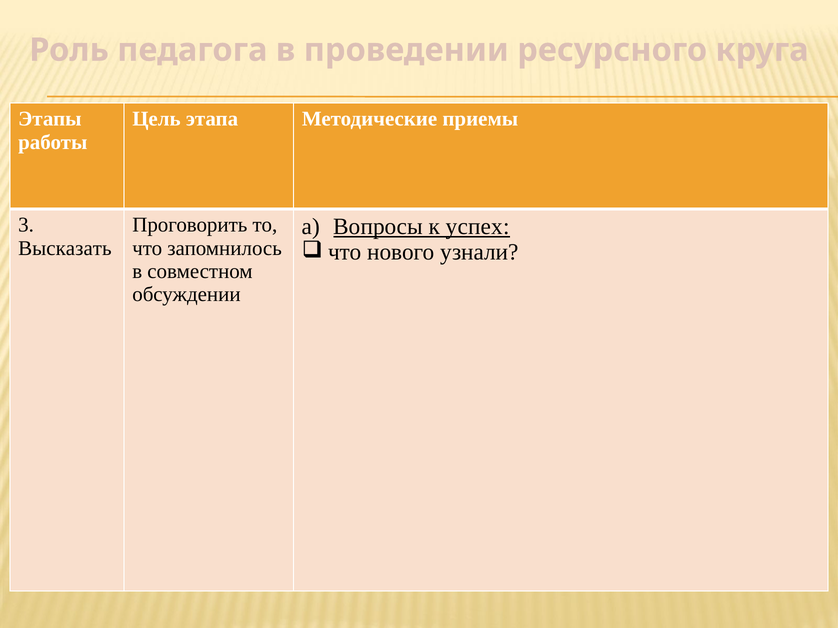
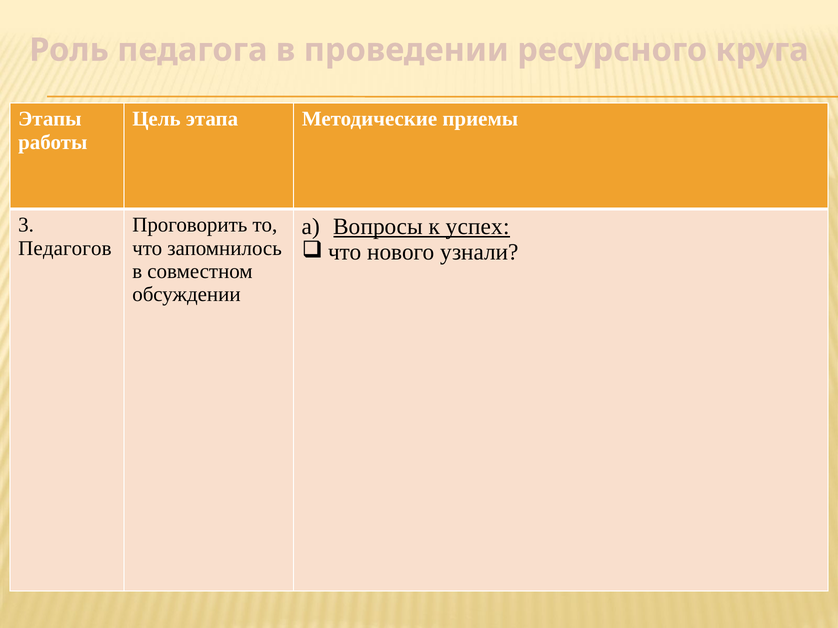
Высказать: Высказать -> Педагогов
